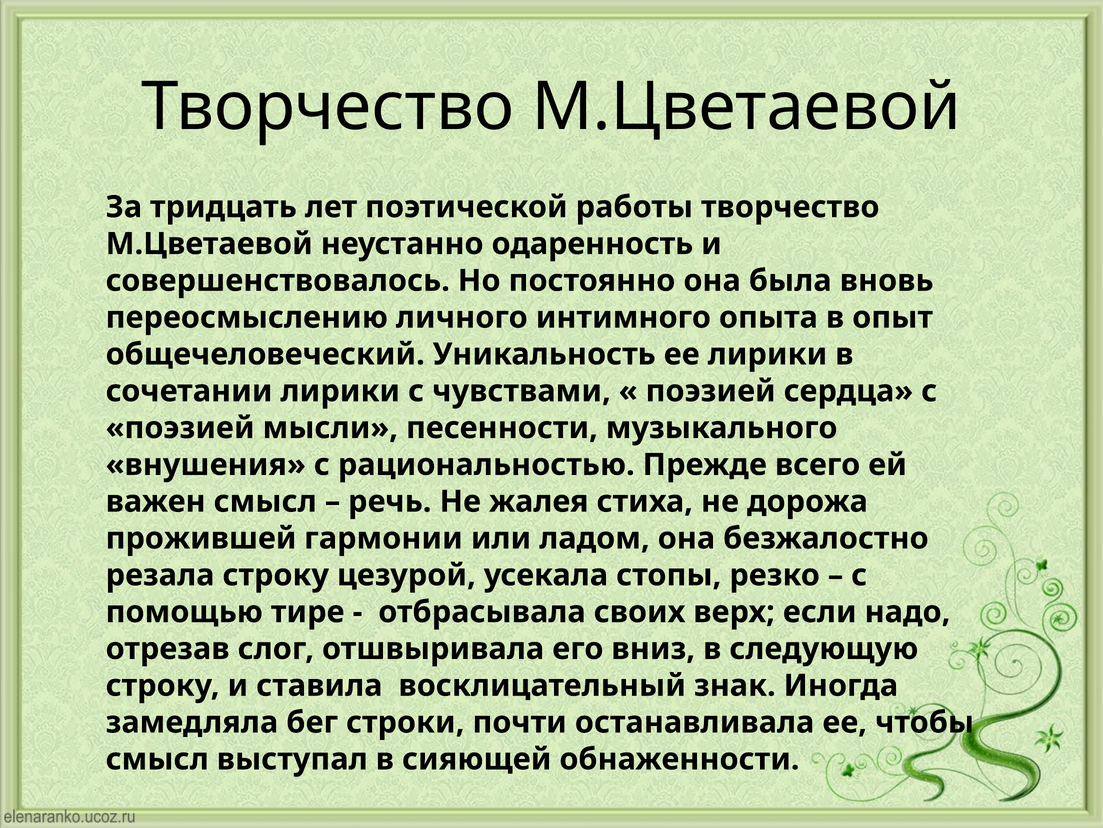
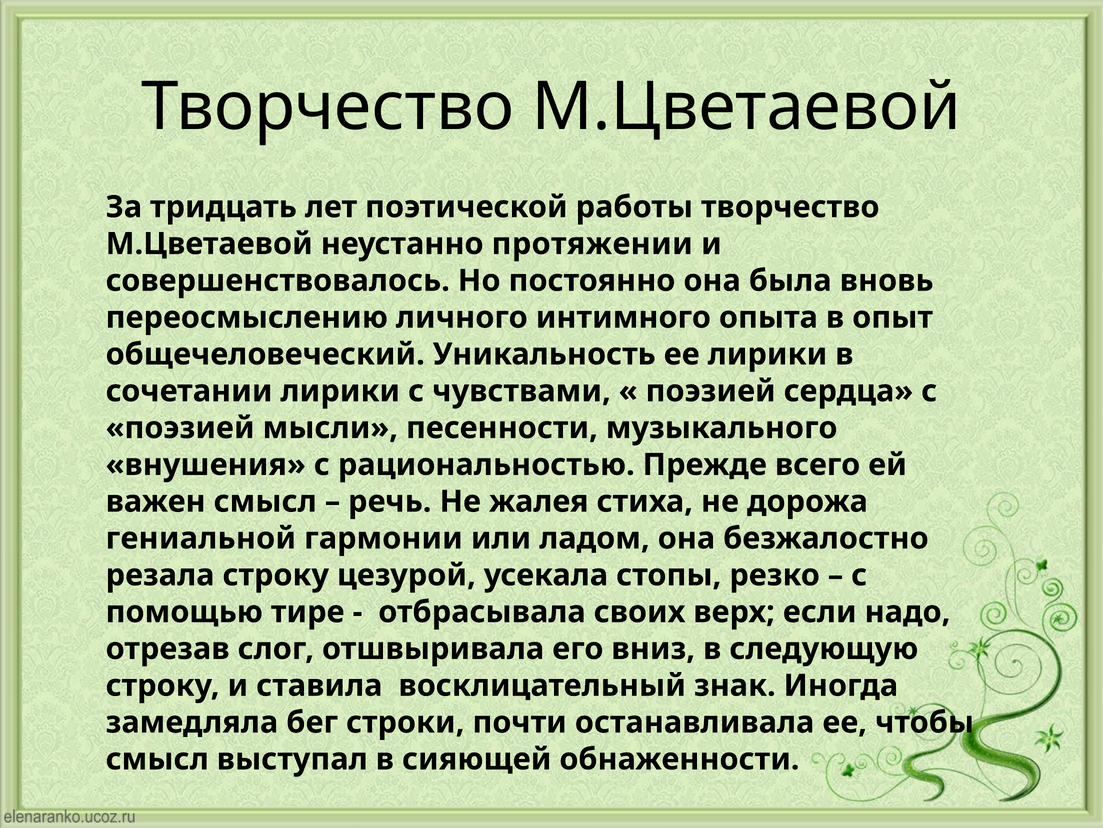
одаренность: одаренность -> протяжении
прожившей: прожившей -> гениальной
